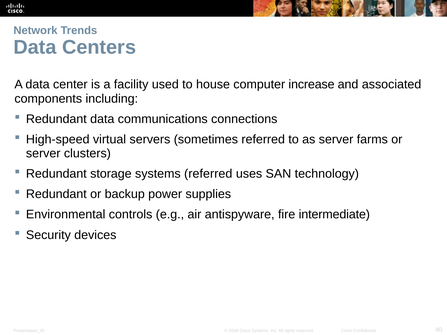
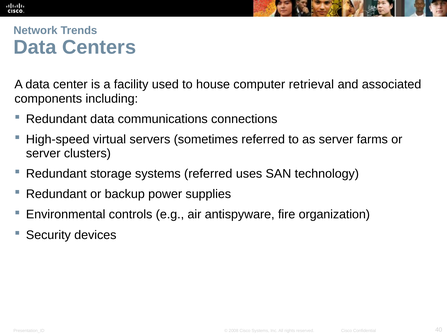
increase: increase -> retrieval
intermediate: intermediate -> organization
